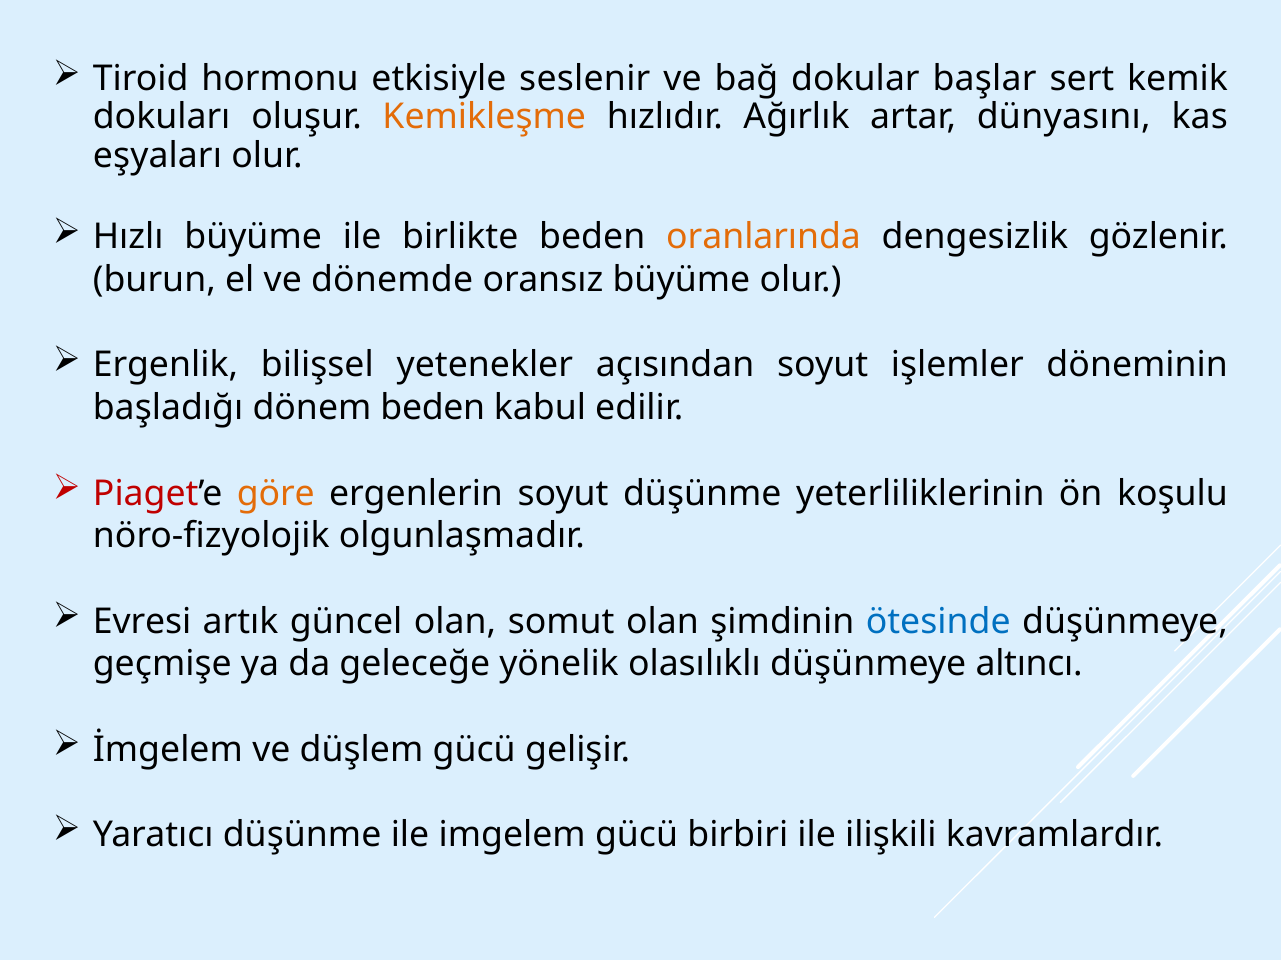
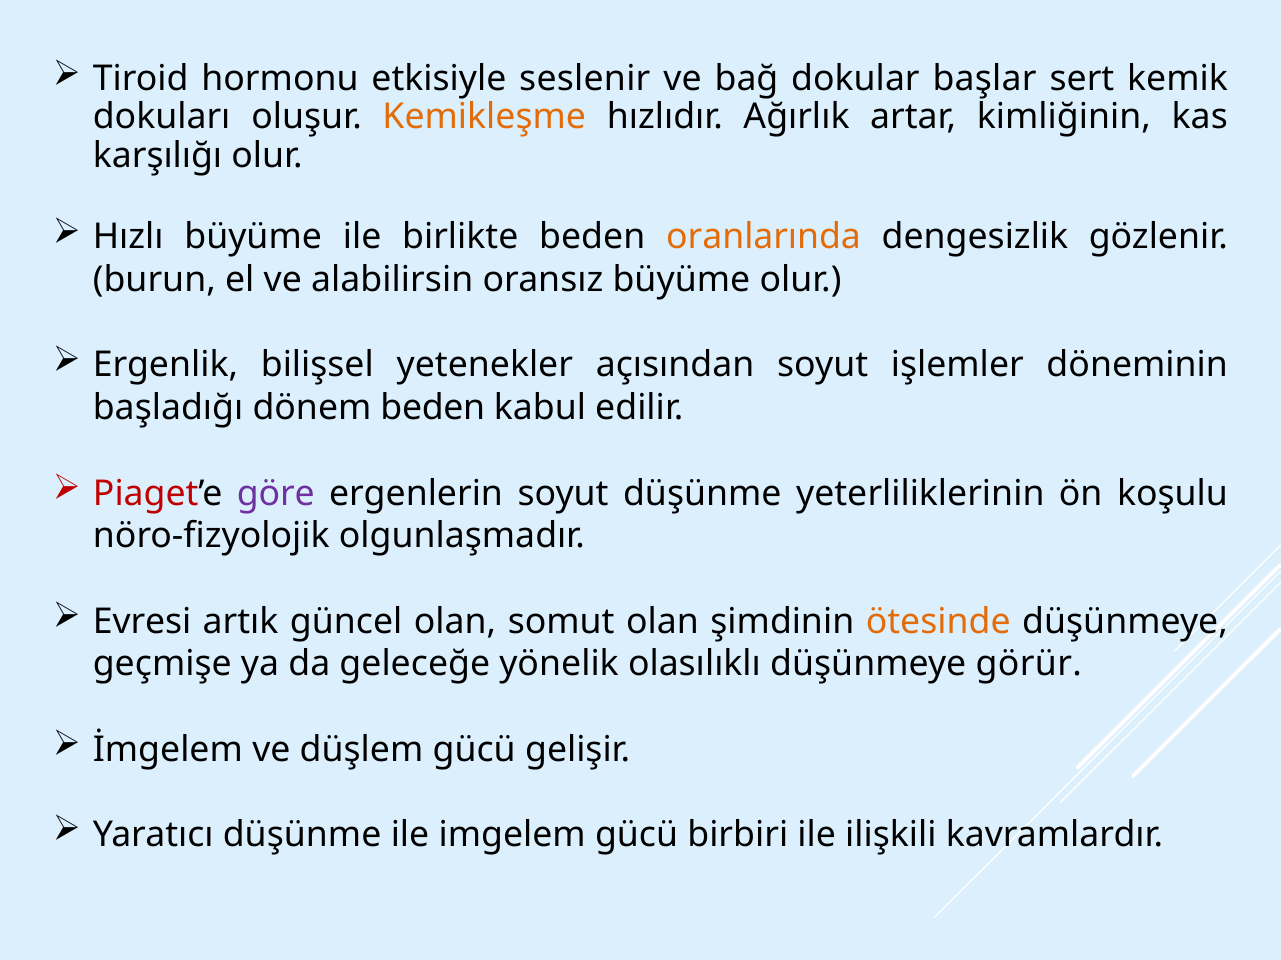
dünyasını: dünyasını -> kimliğinin
eşyaları: eşyaları -> karşılığı
dönemde: dönemde -> alabilirsin
göre colour: orange -> purple
ötesinde colour: blue -> orange
altıncı: altıncı -> görür
